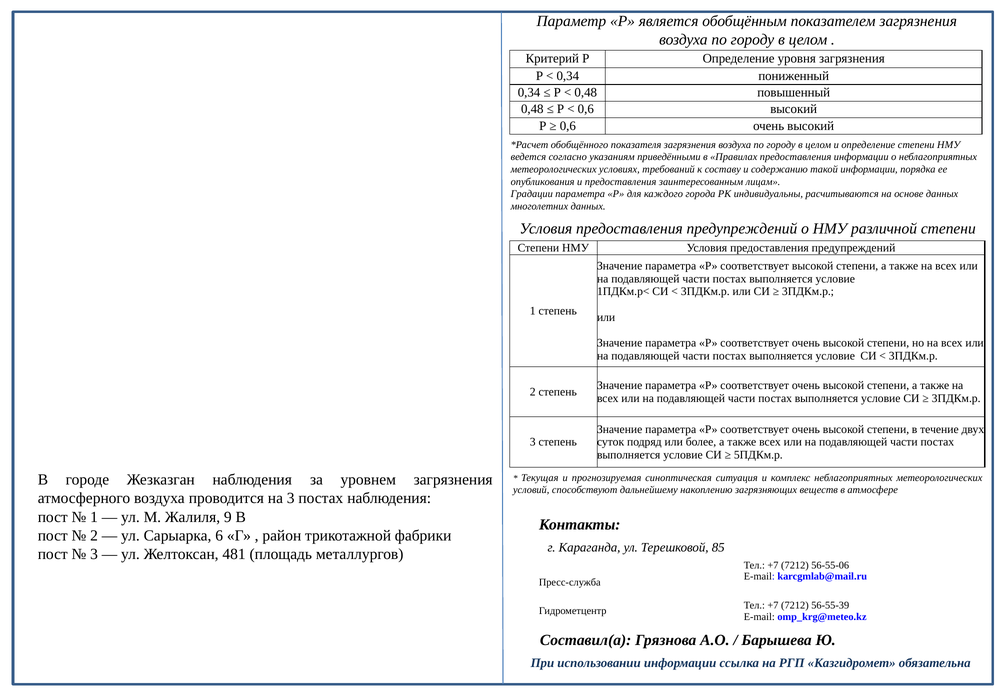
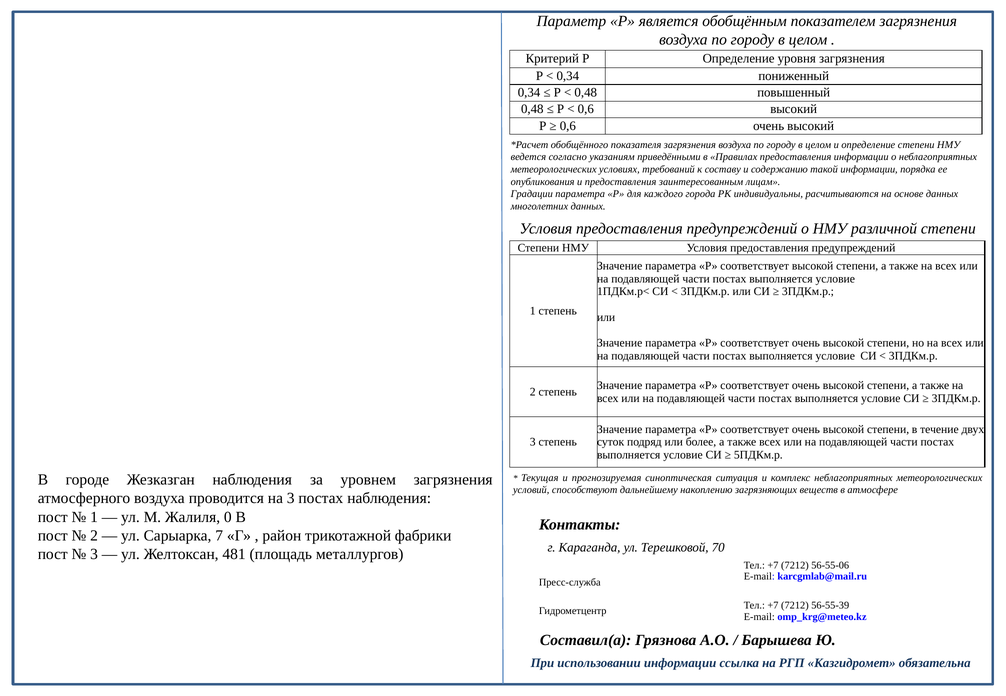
9: 9 -> 0
6: 6 -> 7
85: 85 -> 70
